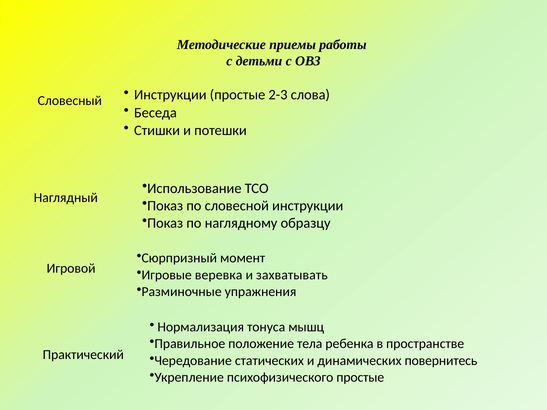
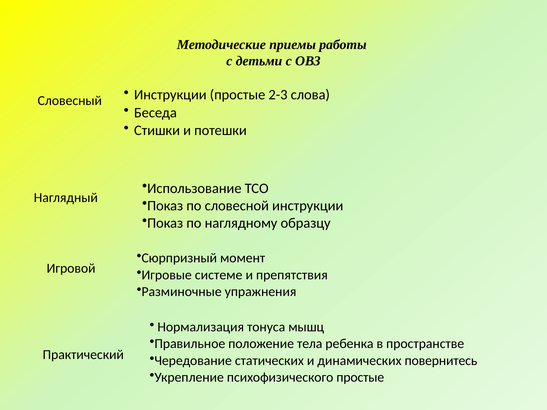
веревка: веревка -> системе
захватывать: захватывать -> препятствия
